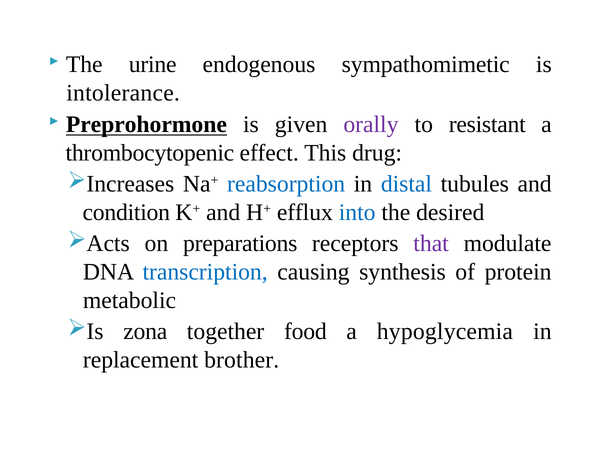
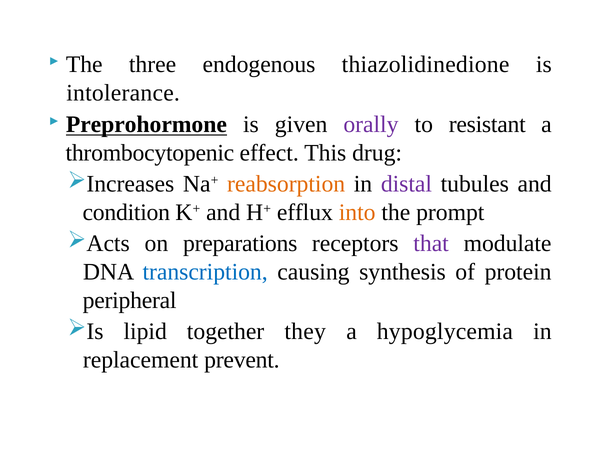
urine: urine -> three
sympathomimetic: sympathomimetic -> thiazolidinedione
reabsorption colour: blue -> orange
distal colour: blue -> purple
into colour: blue -> orange
desired: desired -> prompt
metabolic: metabolic -> peripheral
zona: zona -> lipid
food: food -> they
brother: brother -> prevent
